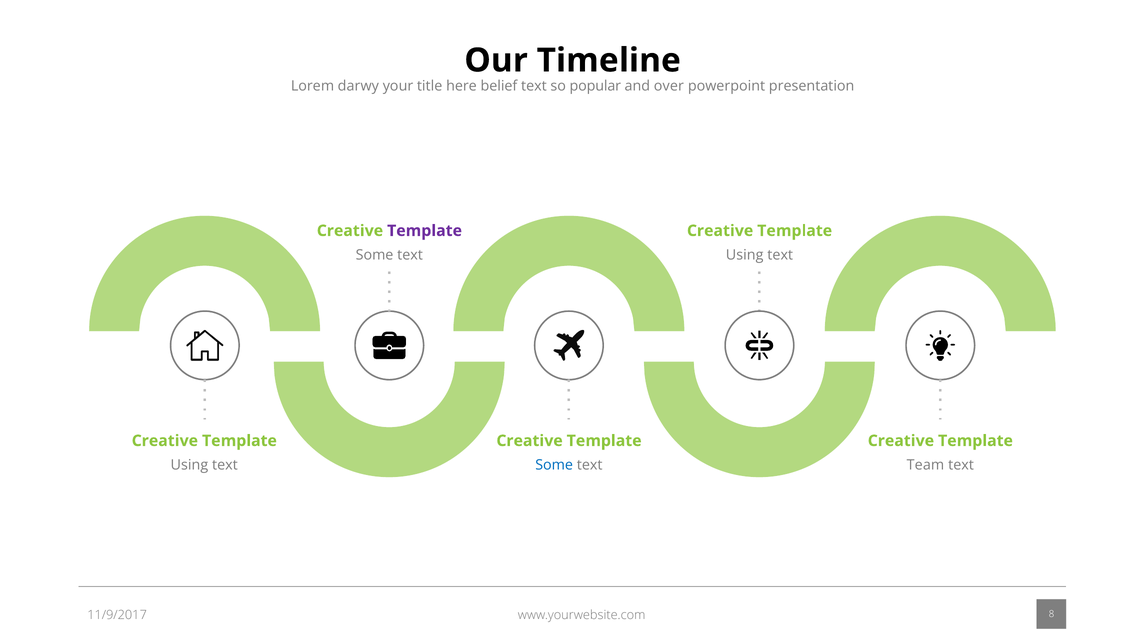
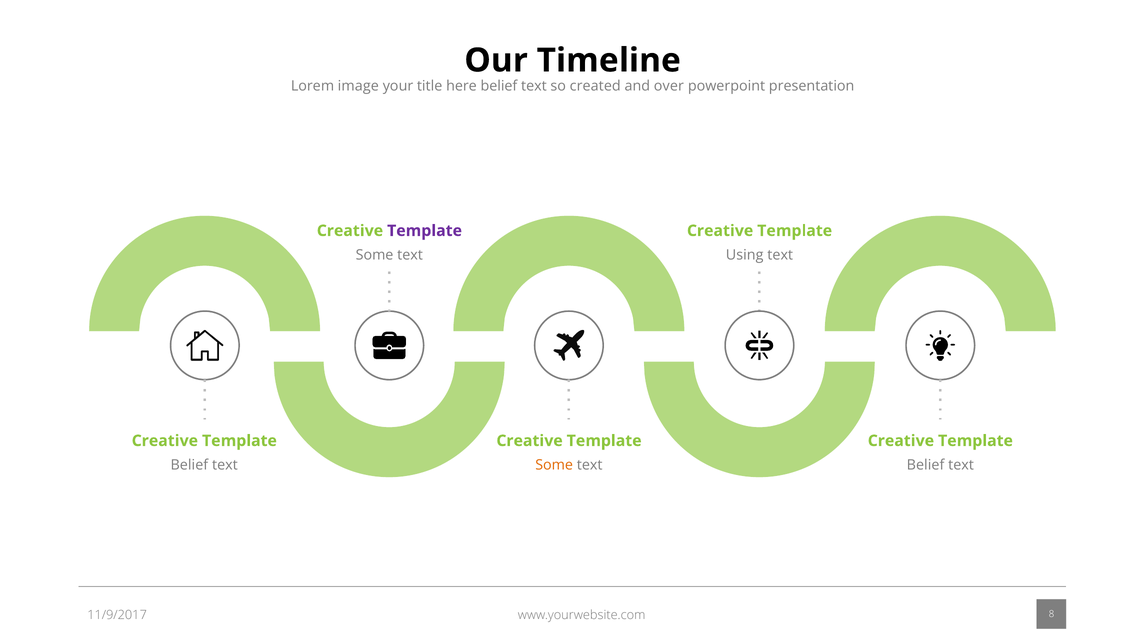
darwy: darwy -> image
popular: popular -> created
Using at (189, 465): Using -> Belief
Some at (554, 465) colour: blue -> orange
Team at (925, 465): Team -> Belief
